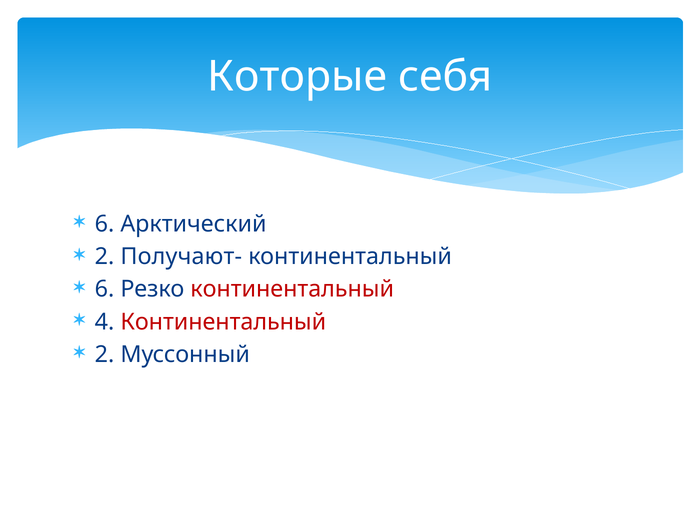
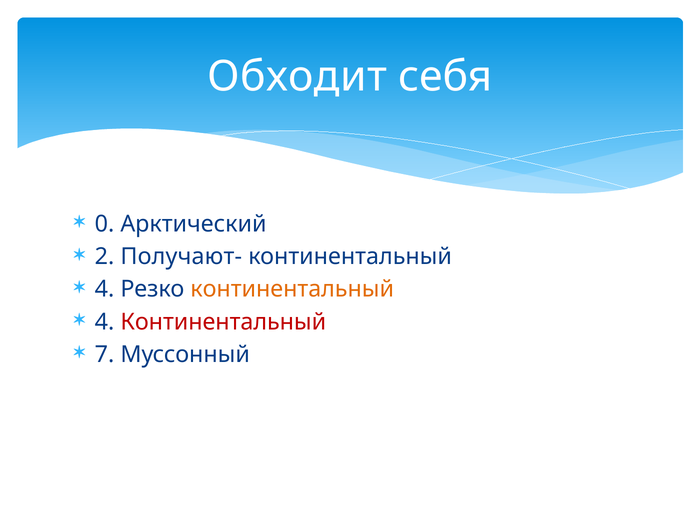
Которые: Которые -> Обходит
6 at (105, 224): 6 -> 0
6 at (105, 289): 6 -> 4
континентальный at (292, 289) colour: red -> orange
2 at (105, 355): 2 -> 7
